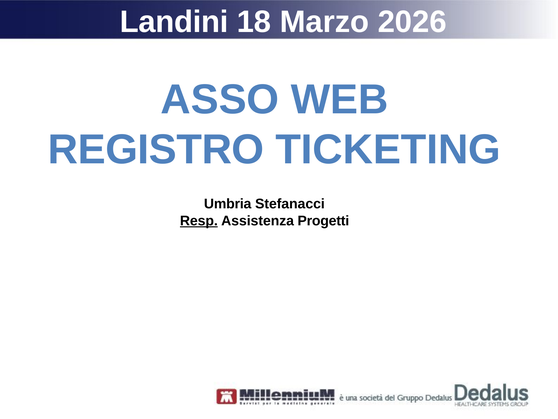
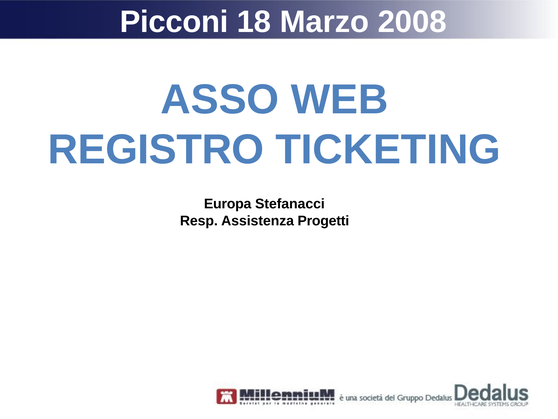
Landini: Landini -> Picconi
2026: 2026 -> 2008
Umbria: Umbria -> Europa
Resp underline: present -> none
